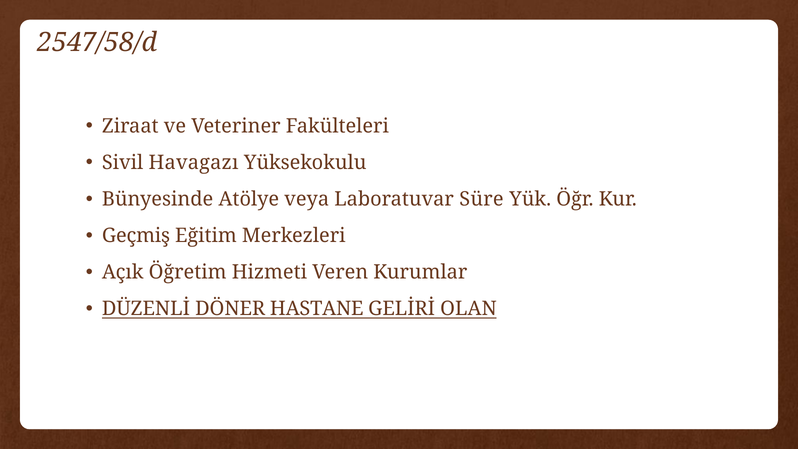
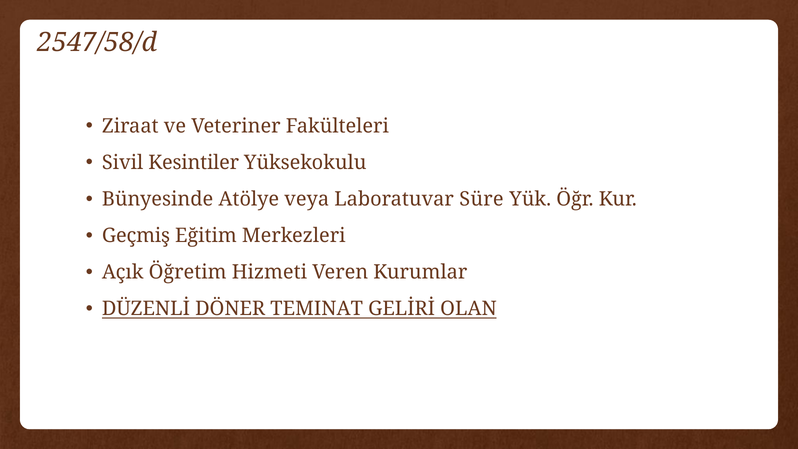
Havagazı: Havagazı -> Kesintiler
HASTANE: HASTANE -> TEMINAT
